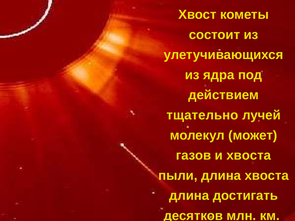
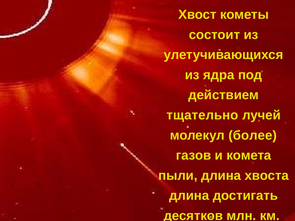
может: может -> более
и хвоста: хвоста -> комета
